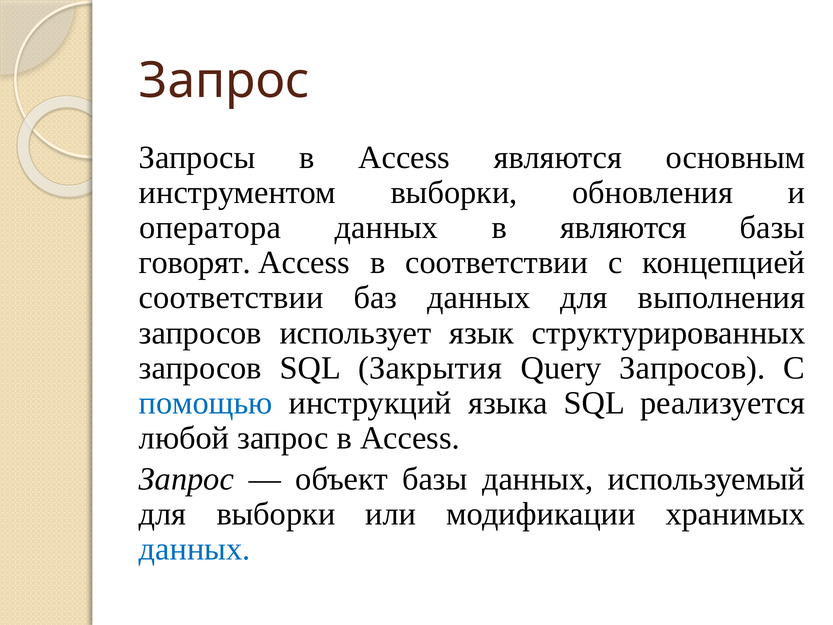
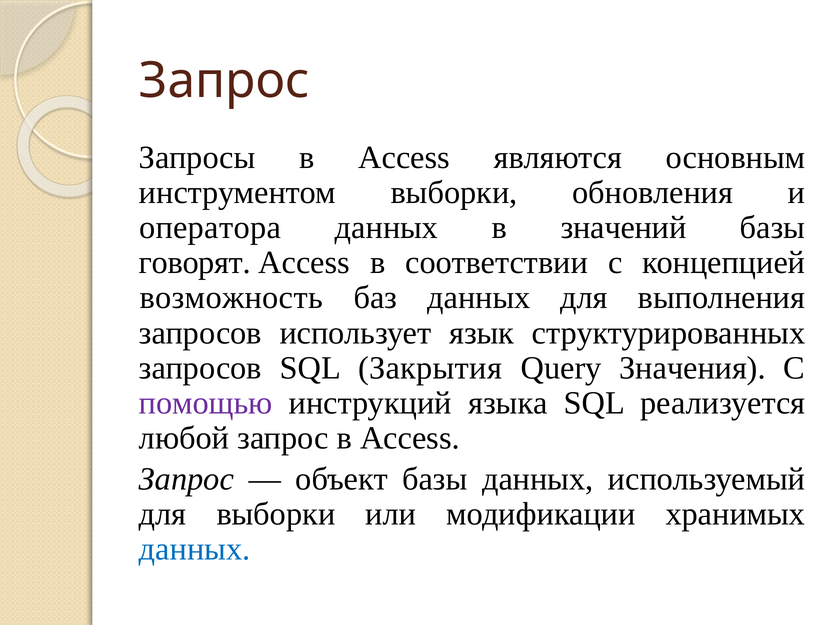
в являются: являются -> значений
соответствии at (231, 298): соответствии -> возможность
Query Запросов: Запросов -> Значения
помощью colour: blue -> purple
